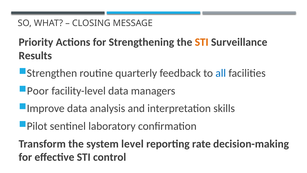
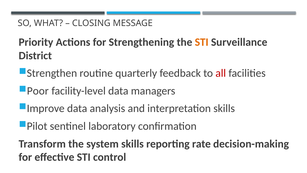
Results: Results -> District
all colour: blue -> red
system level: level -> skills
